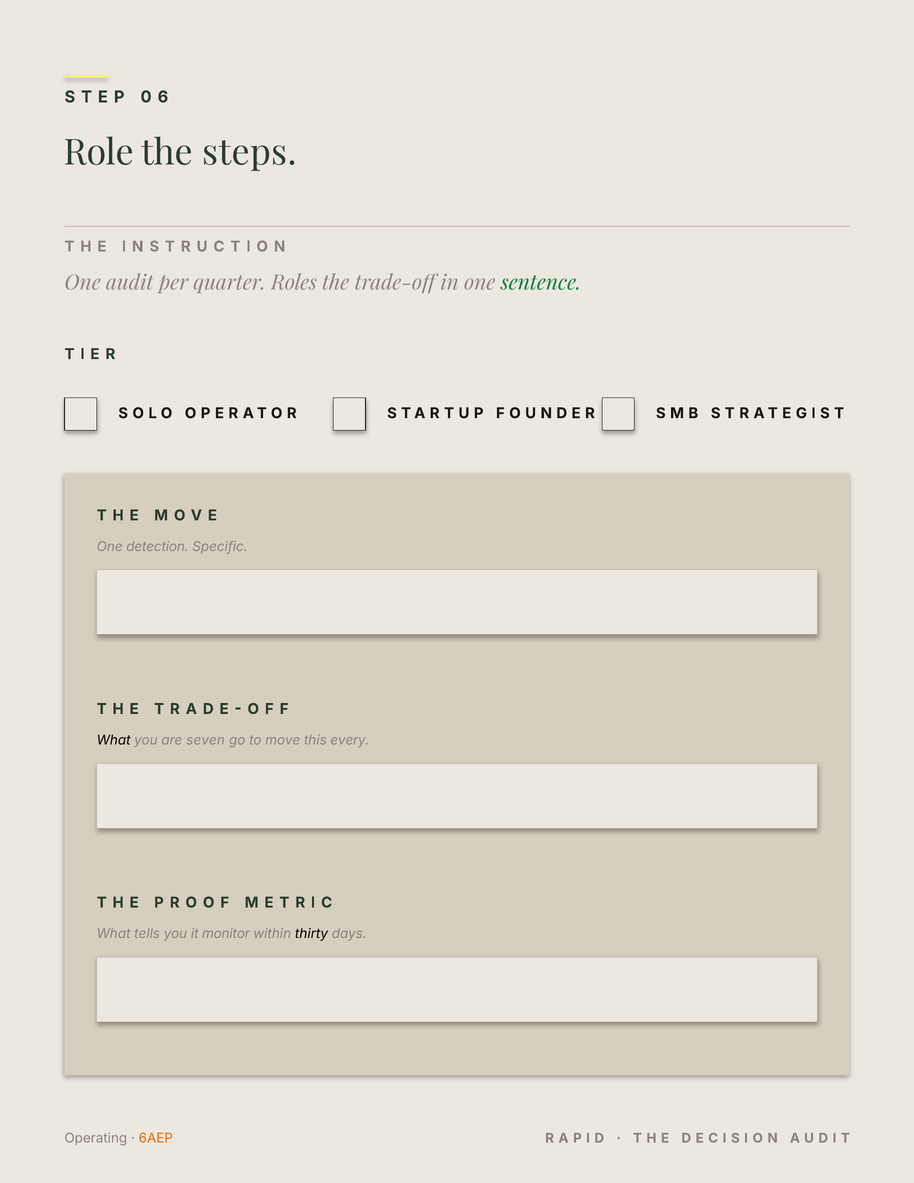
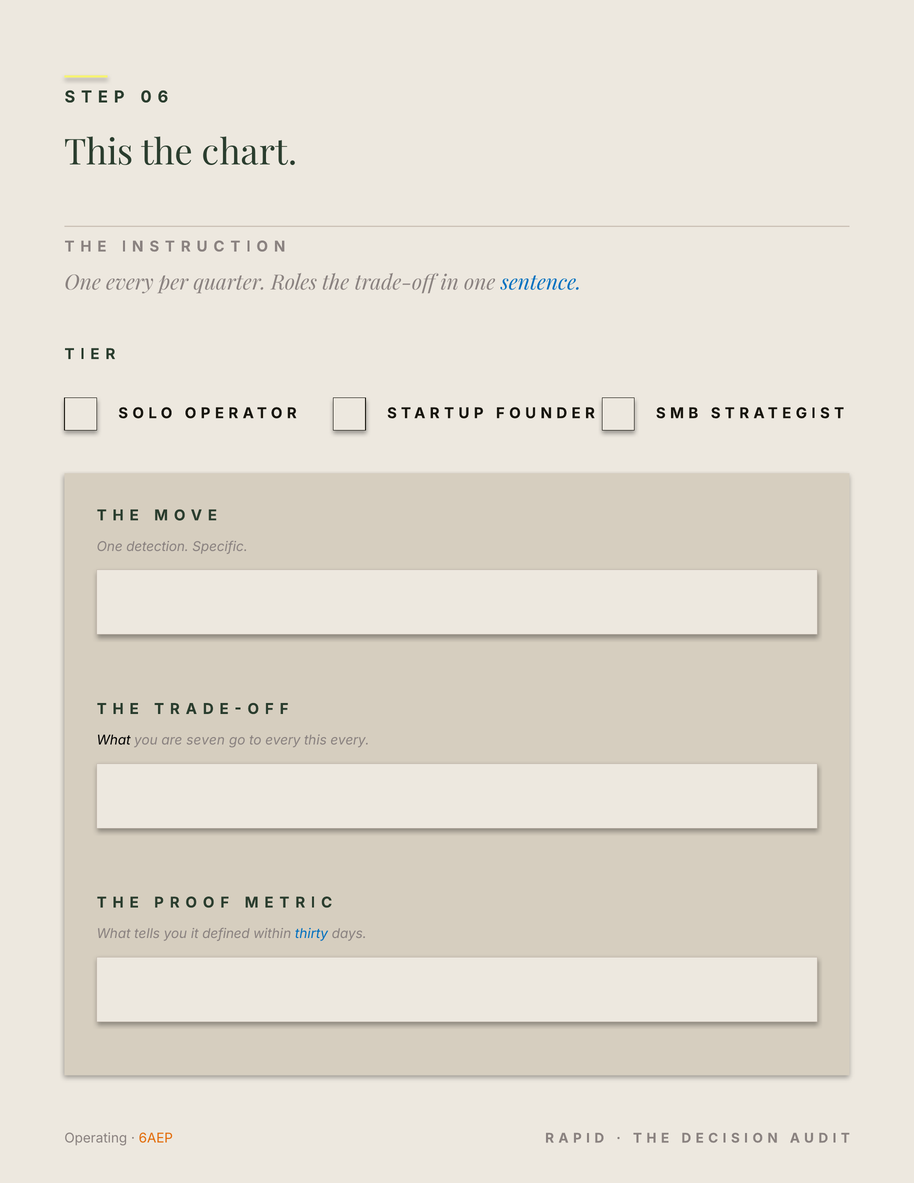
Role at (99, 153): Role -> This
steps: steps -> chart
One audit: audit -> every
sentence colour: green -> blue
to move: move -> every
monitor: monitor -> defined
thirty colour: black -> blue
